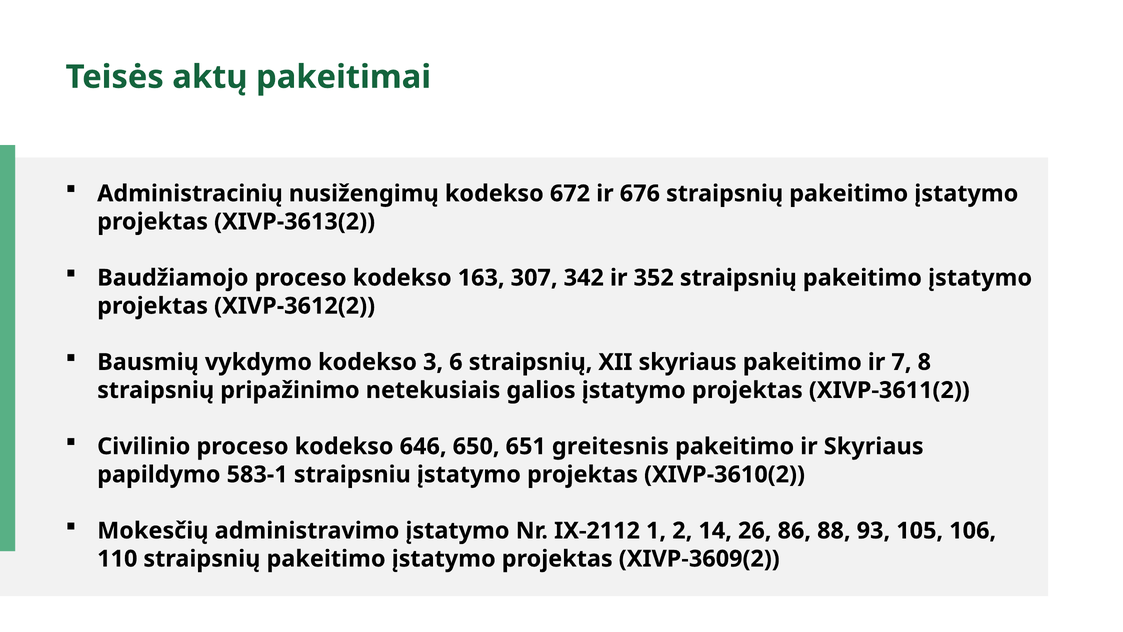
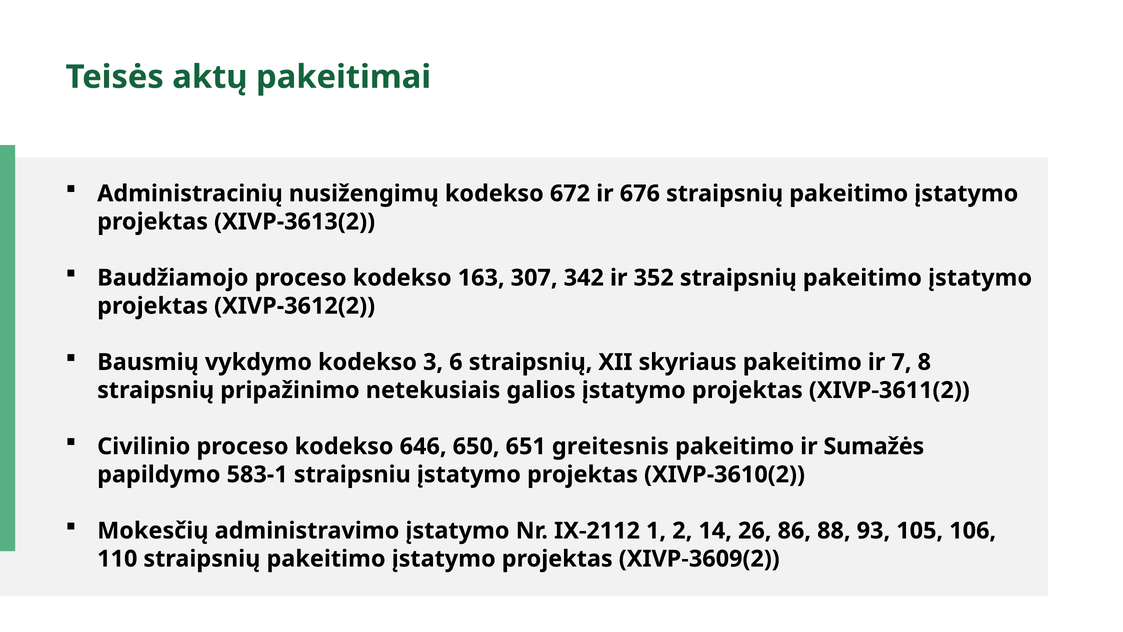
ir Skyriaus: Skyriaus -> Sumažės
